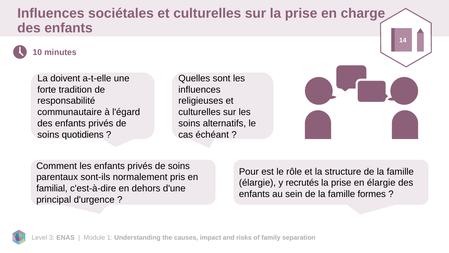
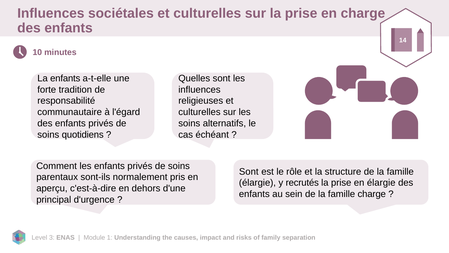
La doivent: doivent -> enfants
Pour at (249, 171): Pour -> Sont
familial: familial -> aperçu
famille formes: formes -> charge
